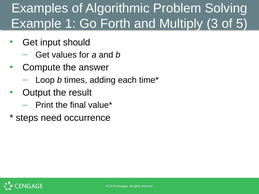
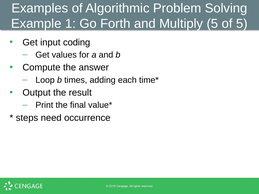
Multiply 3: 3 -> 5
should: should -> coding
